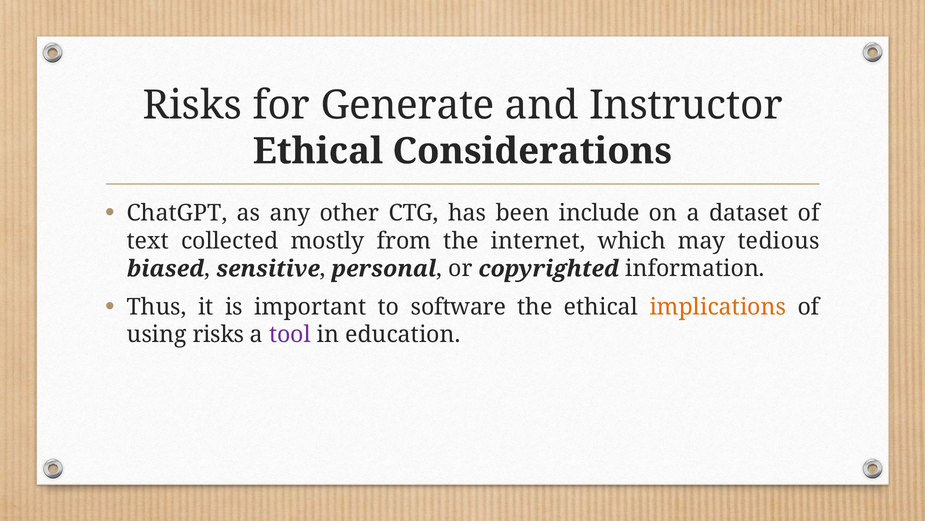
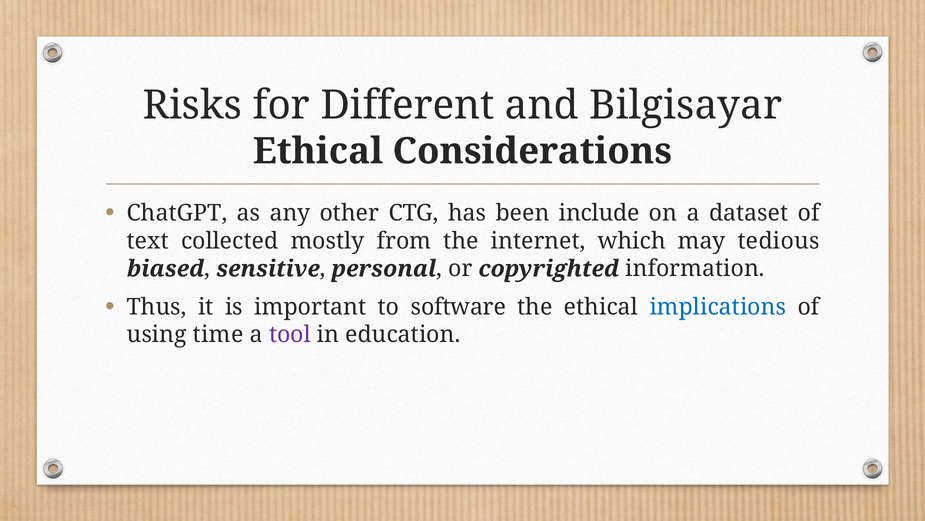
Generate: Generate -> Different
Instructor: Instructor -> Bilgisayar
implications colour: orange -> blue
using risks: risks -> time
